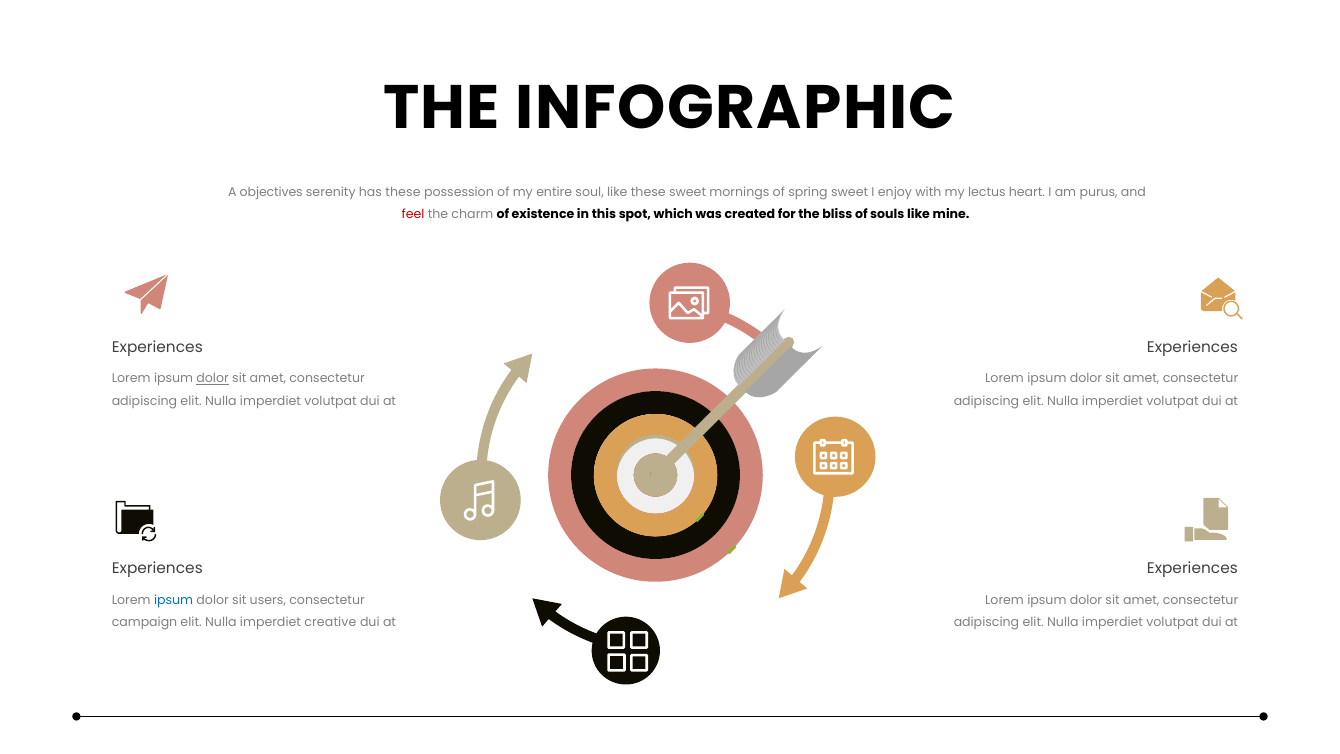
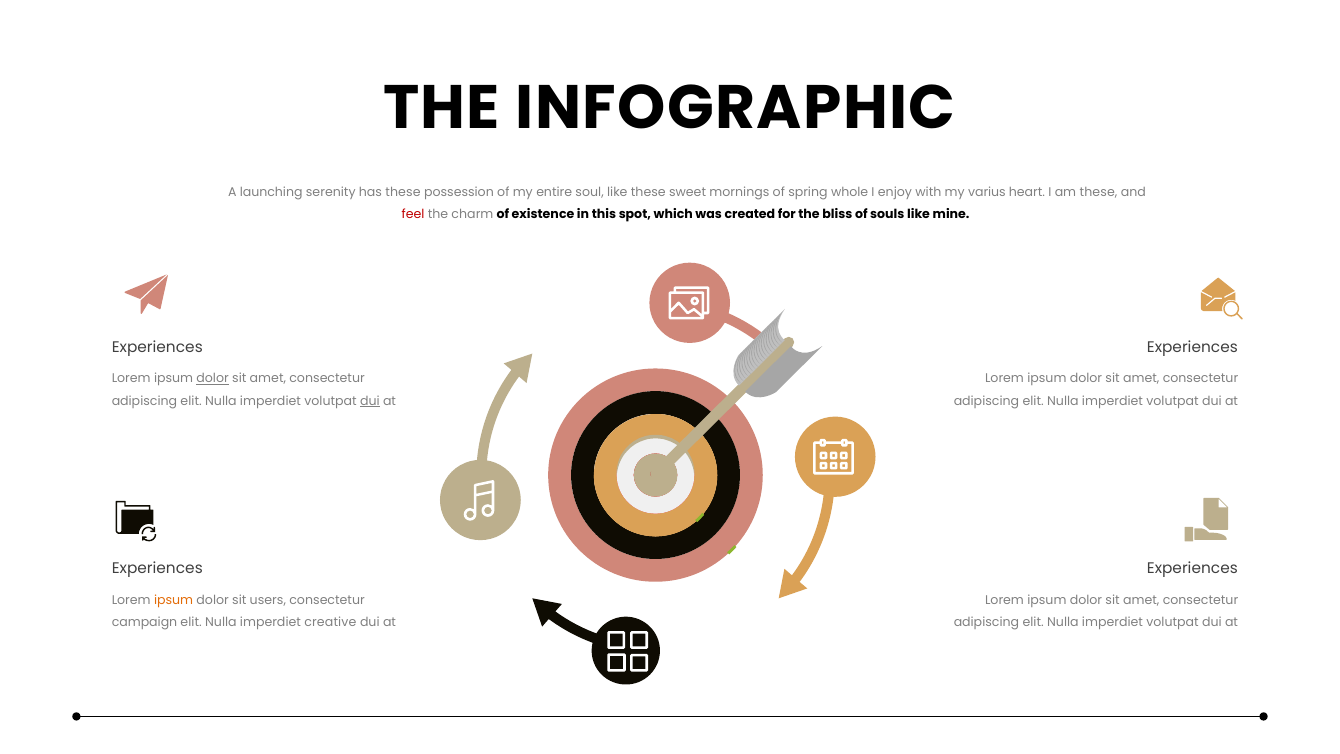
objectives: objectives -> launching
spring sweet: sweet -> whole
lectus: lectus -> varius
am purus: purus -> these
dui at (370, 401) underline: none -> present
ipsum at (174, 600) colour: blue -> orange
